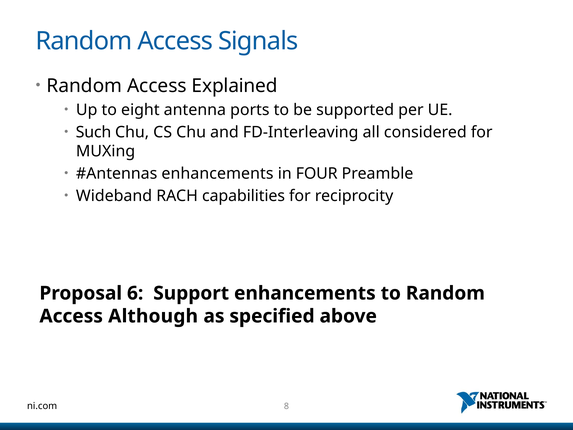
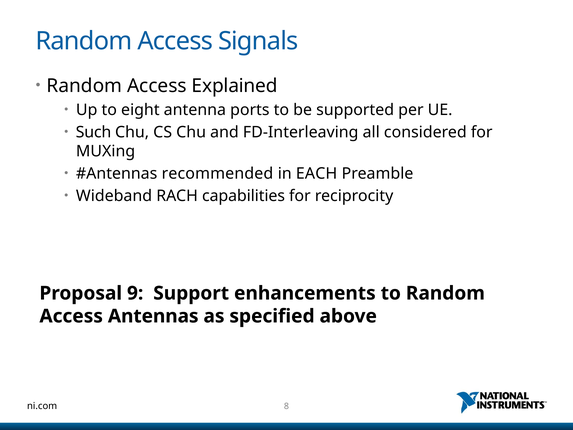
enhancements at (217, 174): enhancements -> recommended
FOUR: FOUR -> EACH
6: 6 -> 9
Although: Although -> Antennas
